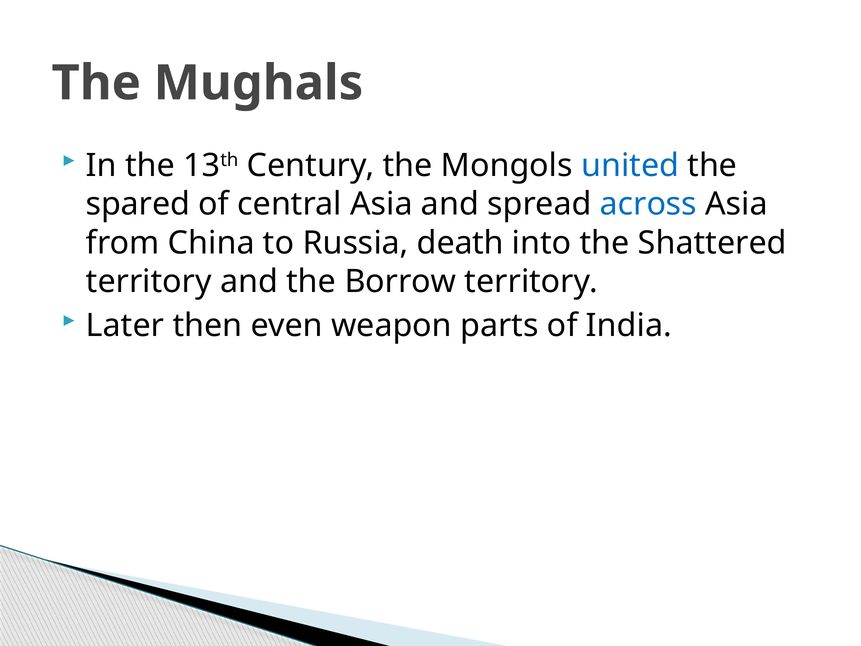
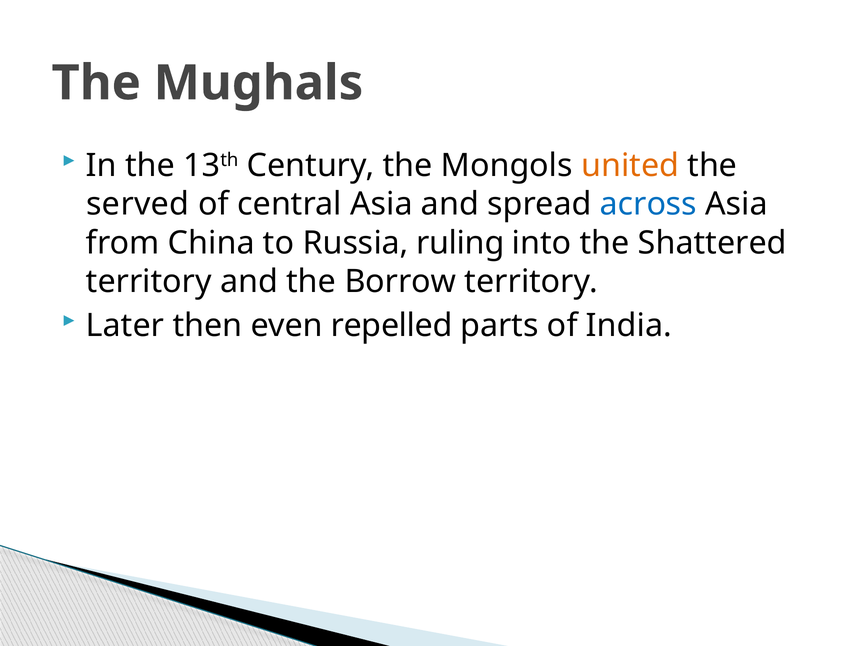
united colour: blue -> orange
spared: spared -> served
death: death -> ruling
weapon: weapon -> repelled
